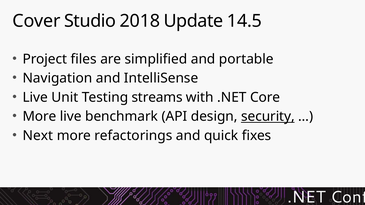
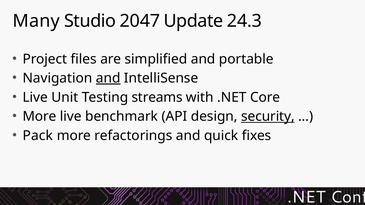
Cover: Cover -> Many
2018: 2018 -> 2047
14.5: 14.5 -> 24.3
and at (108, 78) underline: none -> present
Next: Next -> Pack
